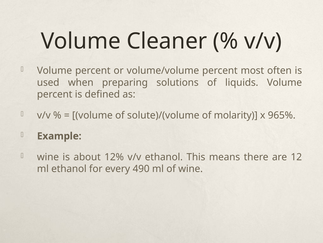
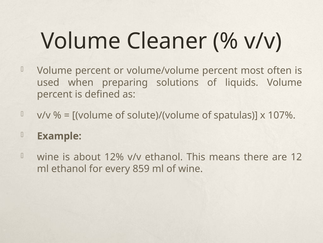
molarity: molarity -> spatulas
965%: 965% -> 107%
490: 490 -> 859
